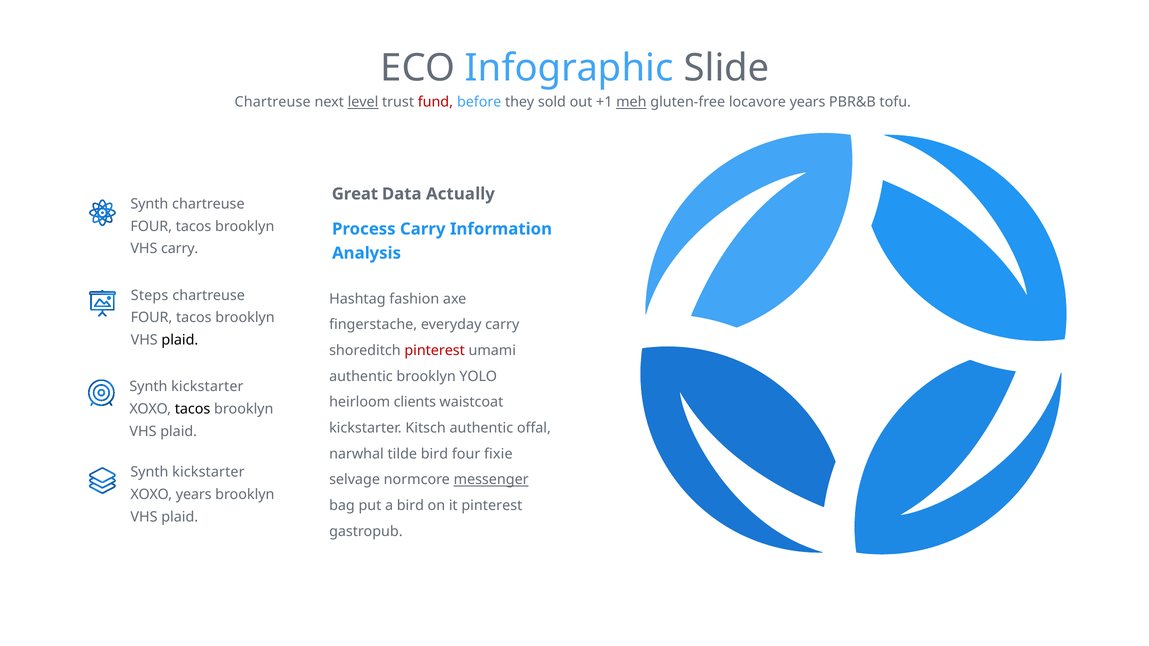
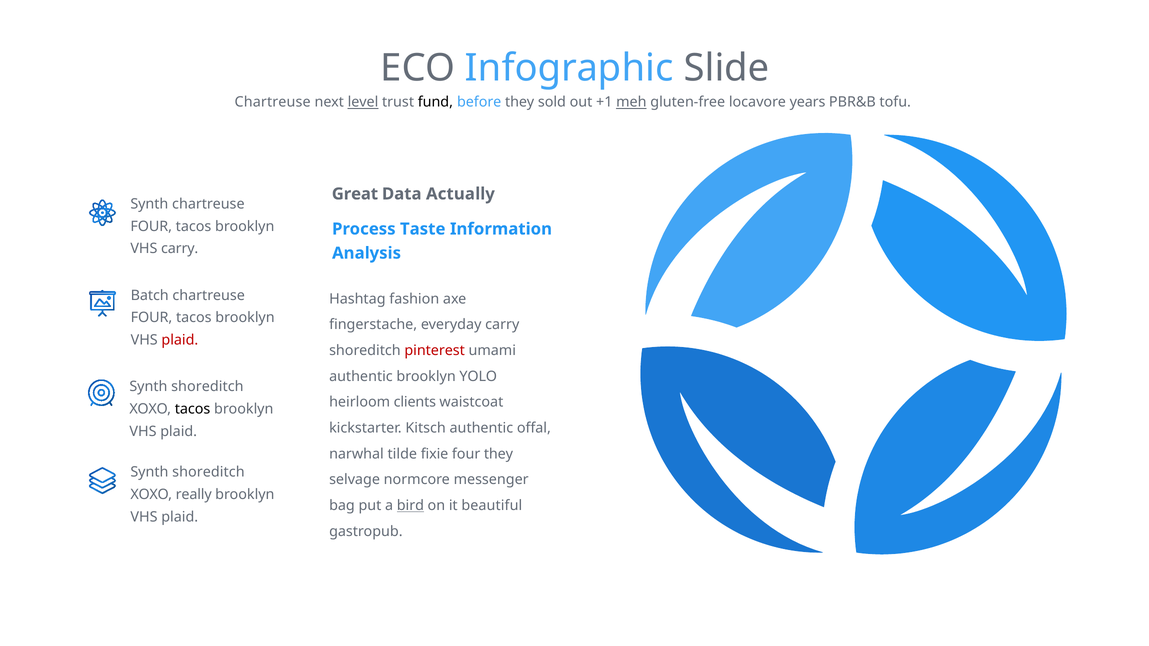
fund colour: red -> black
Process Carry: Carry -> Taste
Steps: Steps -> Batch
plaid at (180, 340) colour: black -> red
kickstarter at (207, 387): kickstarter -> shoreditch
tilde bird: bird -> fixie
four fixie: fixie -> they
kickstarter at (208, 472): kickstarter -> shoreditch
messenger underline: present -> none
XOXO years: years -> really
bird at (410, 506) underline: none -> present
it pinterest: pinterest -> beautiful
